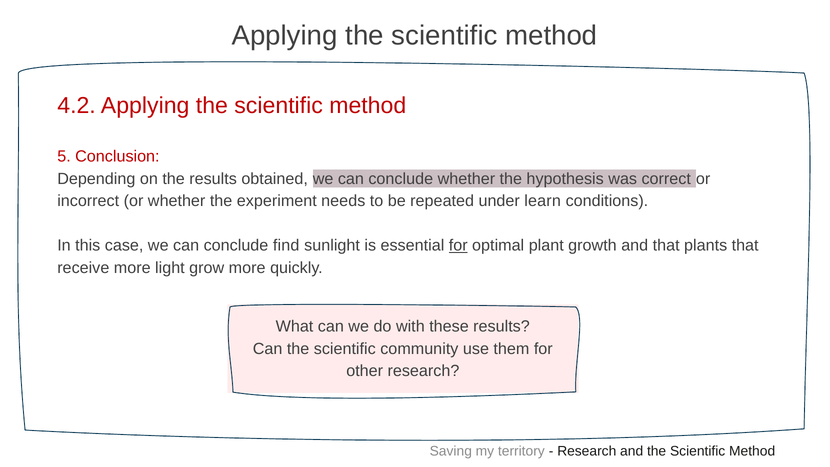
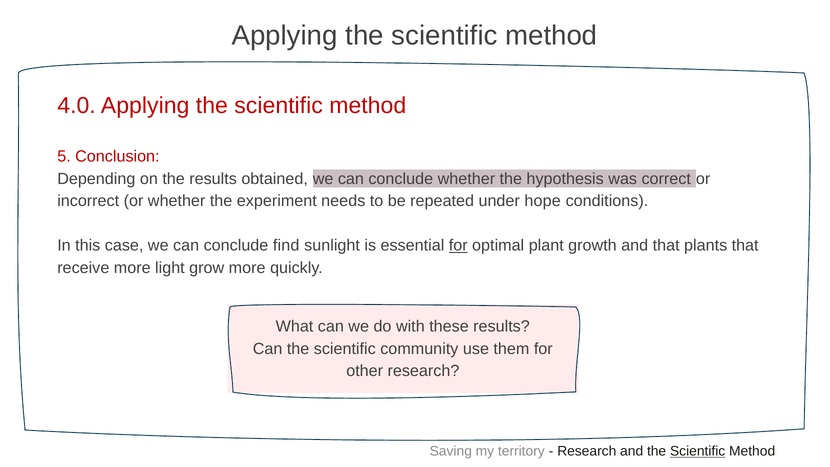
4.2: 4.2 -> 4.0
learn: learn -> hope
Scientific at (698, 451) underline: none -> present
